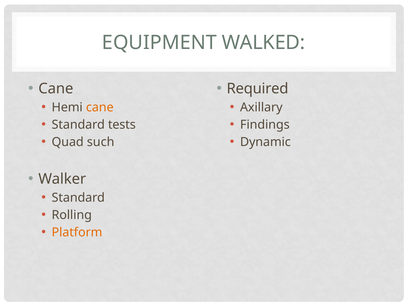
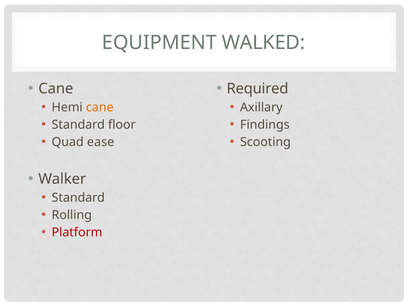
tests: tests -> floor
such: such -> ease
Dynamic: Dynamic -> Scooting
Platform colour: orange -> red
